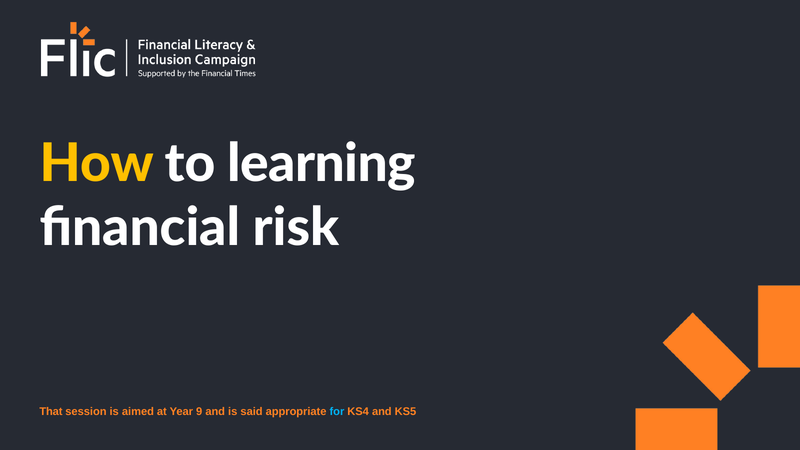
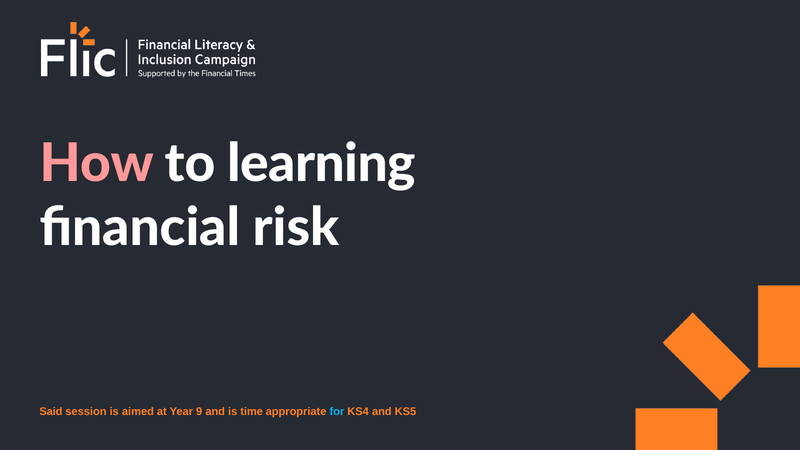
How colour: yellow -> pink
That: That -> Said
said: said -> time
